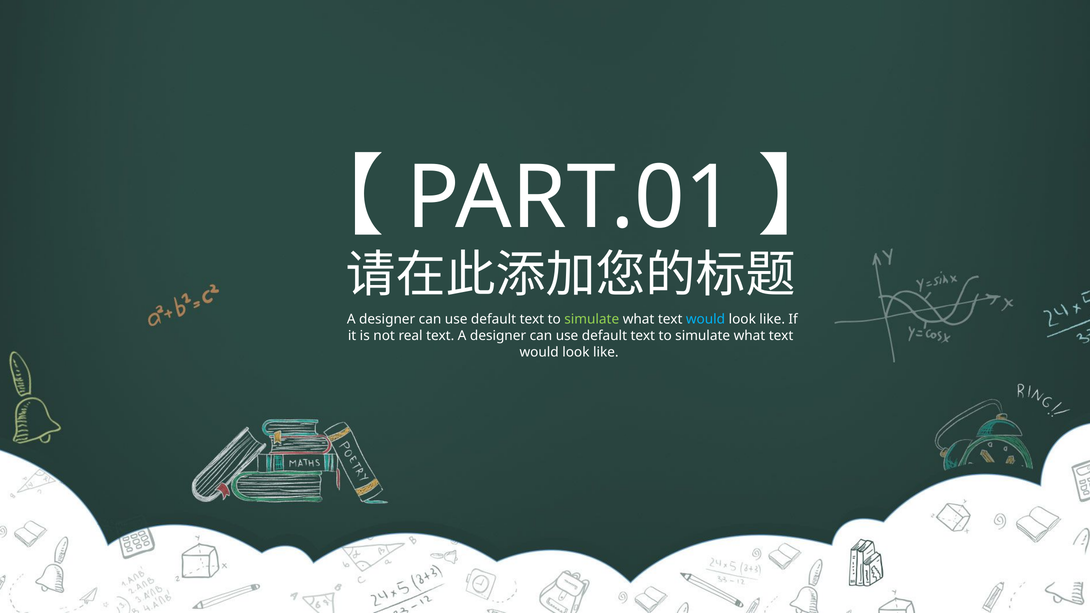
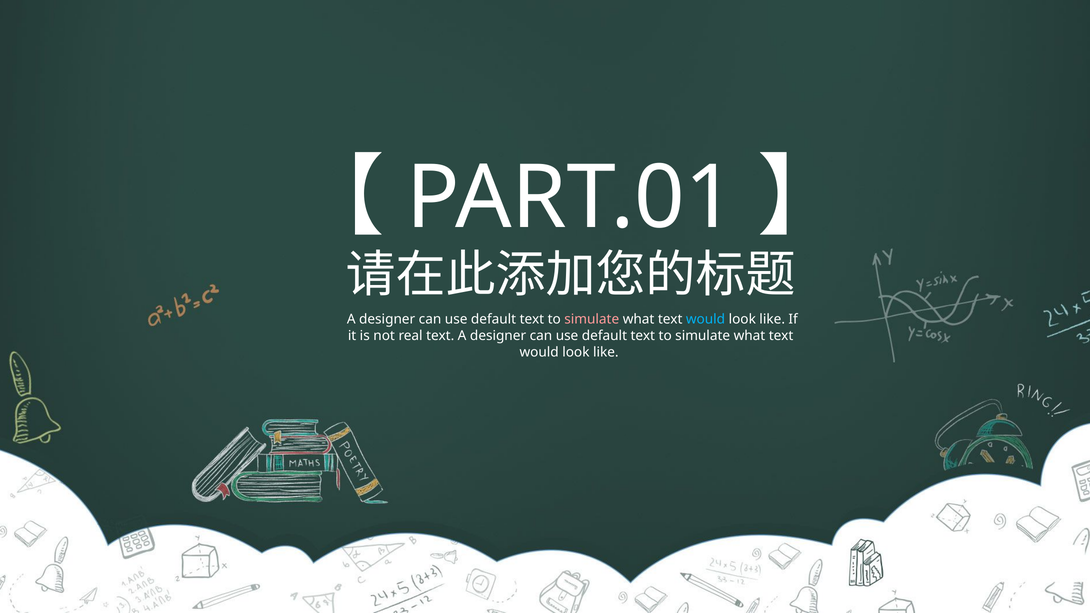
simulate at (592, 320) colour: light green -> pink
